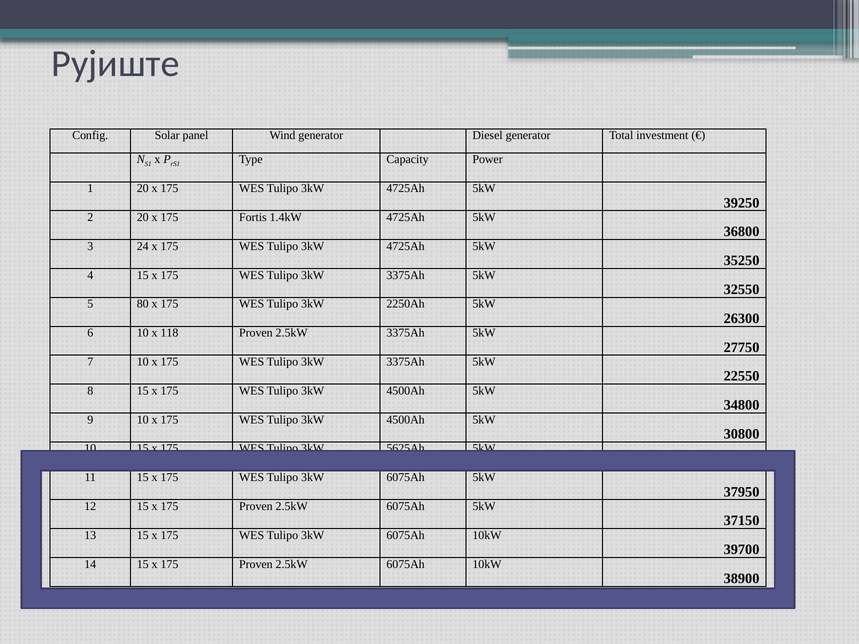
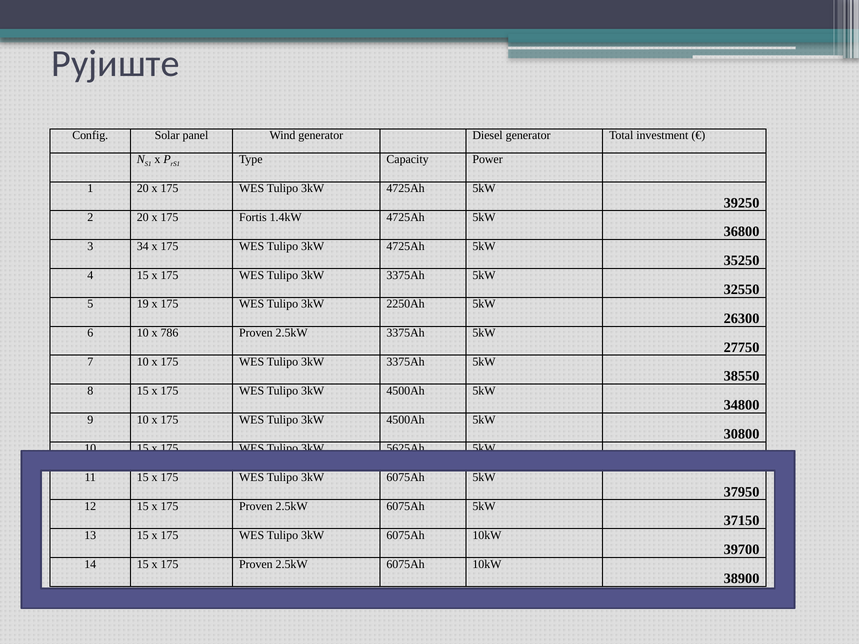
24: 24 -> 34
80: 80 -> 19
118: 118 -> 786
22550: 22550 -> 38550
